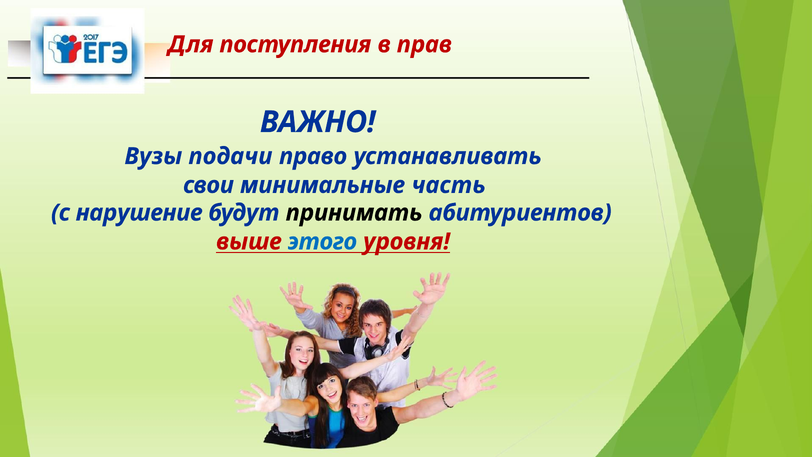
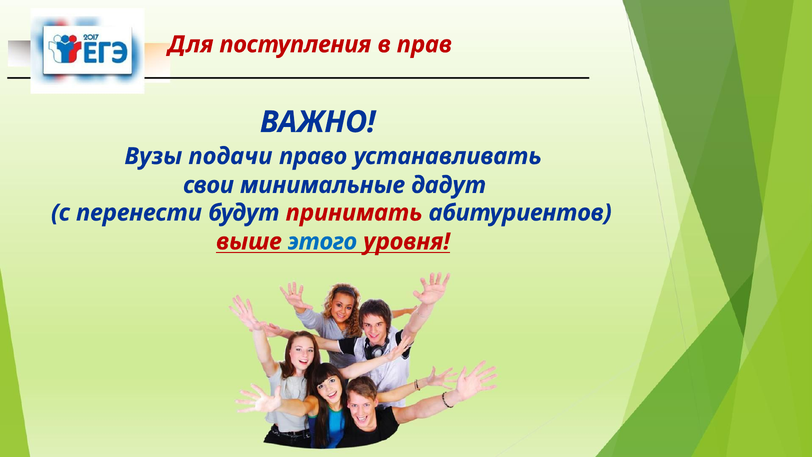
часть: часть -> дадут
нарушение: нарушение -> перенести
принимать colour: black -> red
